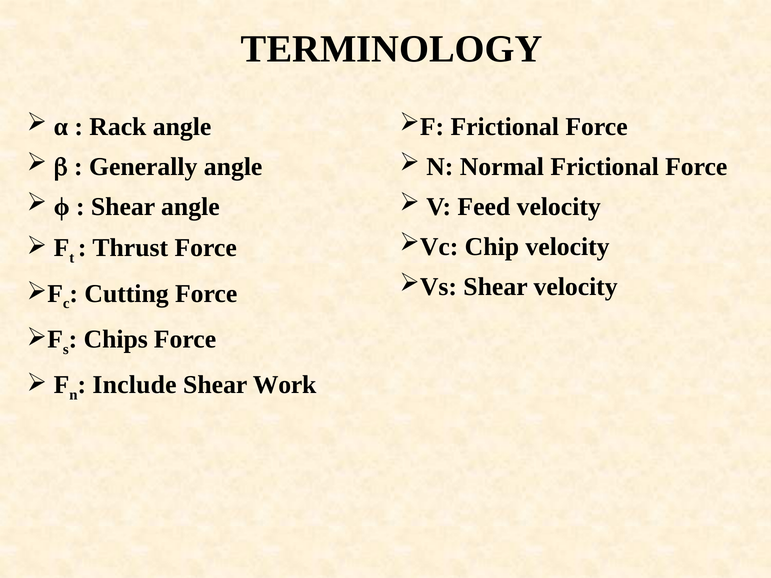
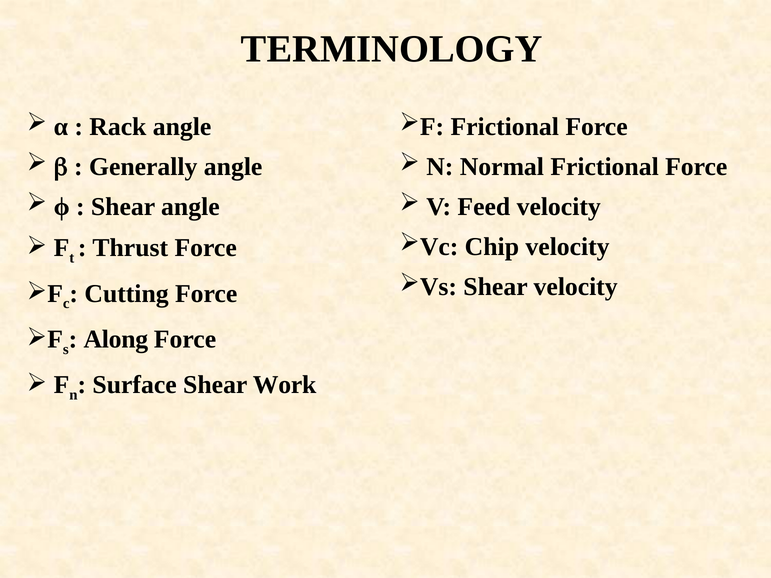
Chips: Chips -> Along
Include: Include -> Surface
